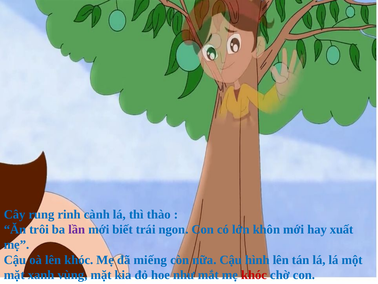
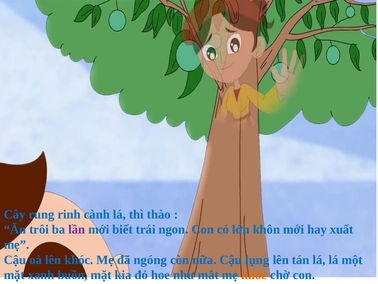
miếng: miếng -> ngóng
hình: hình -> lụng
vùng: vùng -> buồn
khóc at (254, 275) colour: red -> orange
